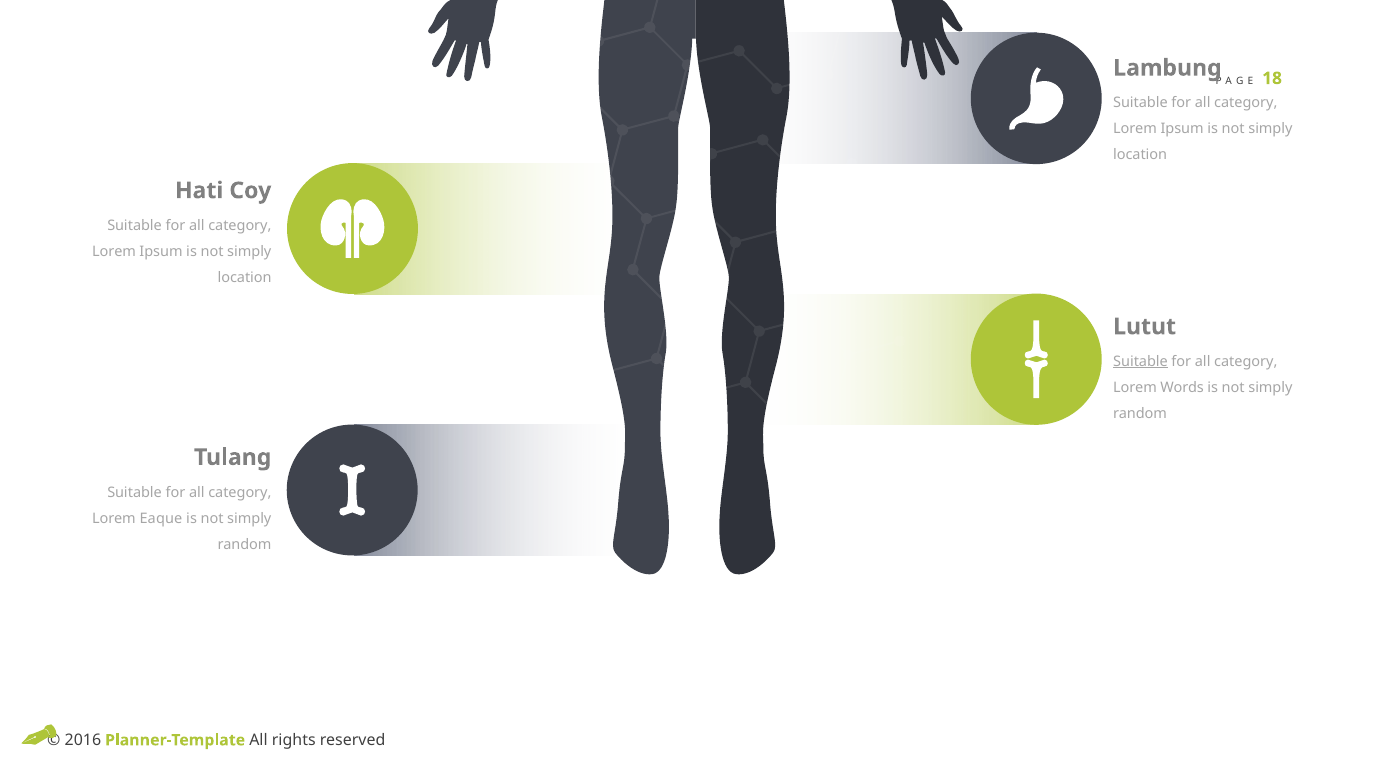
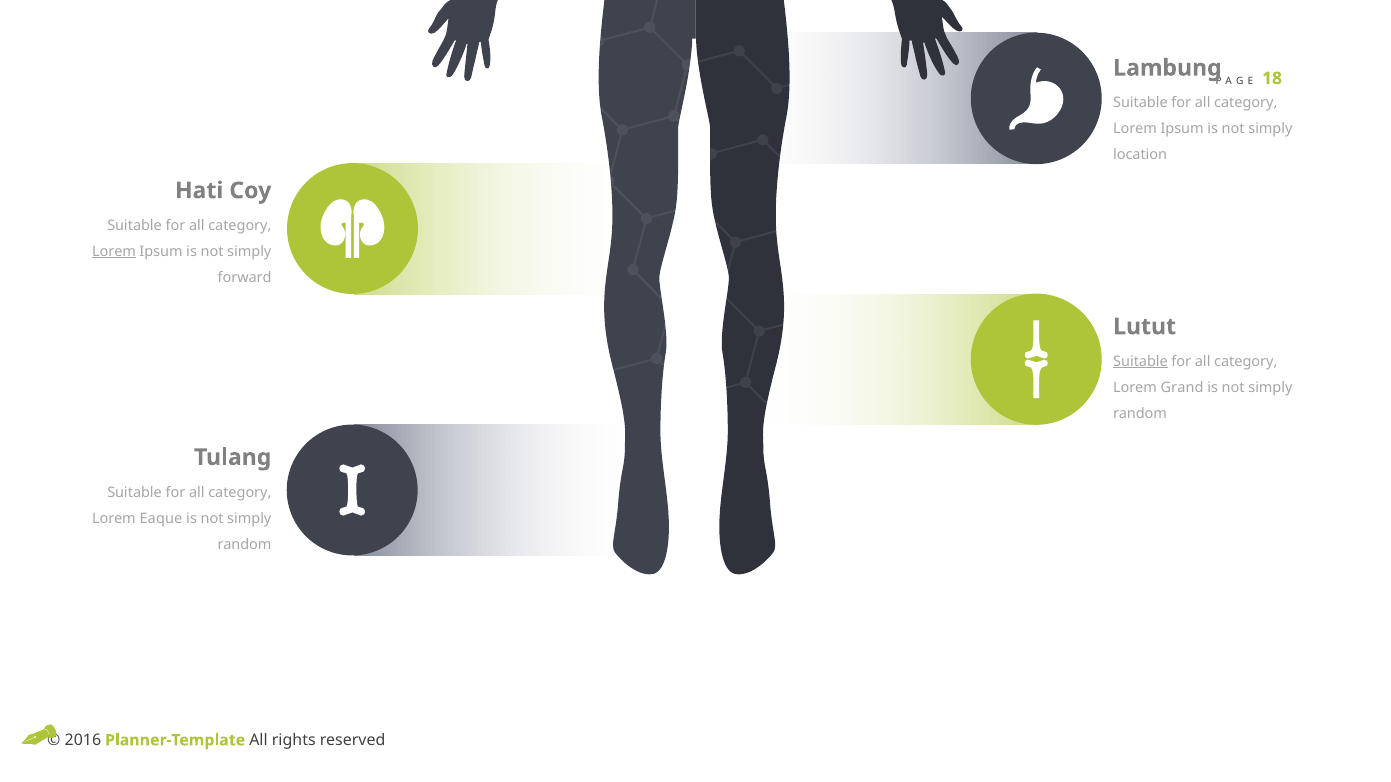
Lorem at (114, 252) underline: none -> present
location at (245, 278): location -> forward
Words: Words -> Grand
